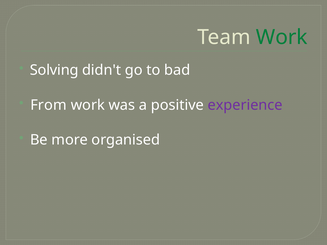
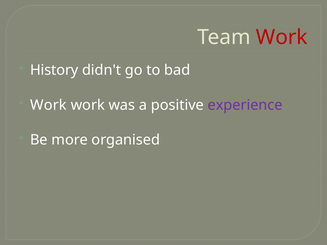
Work at (282, 37) colour: green -> red
Solving: Solving -> History
From at (48, 105): From -> Work
